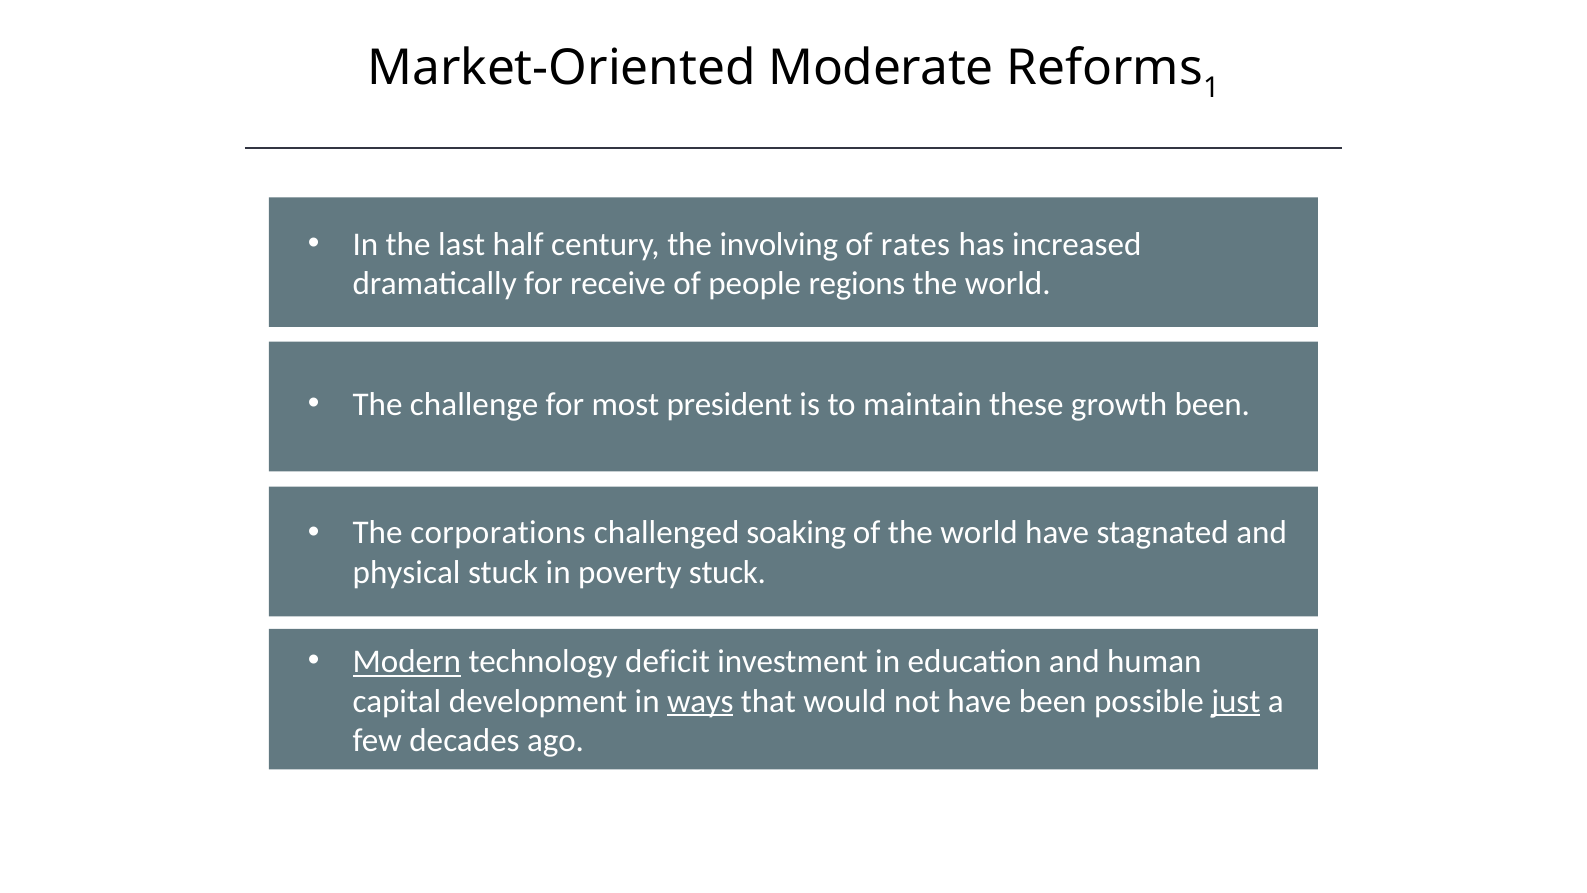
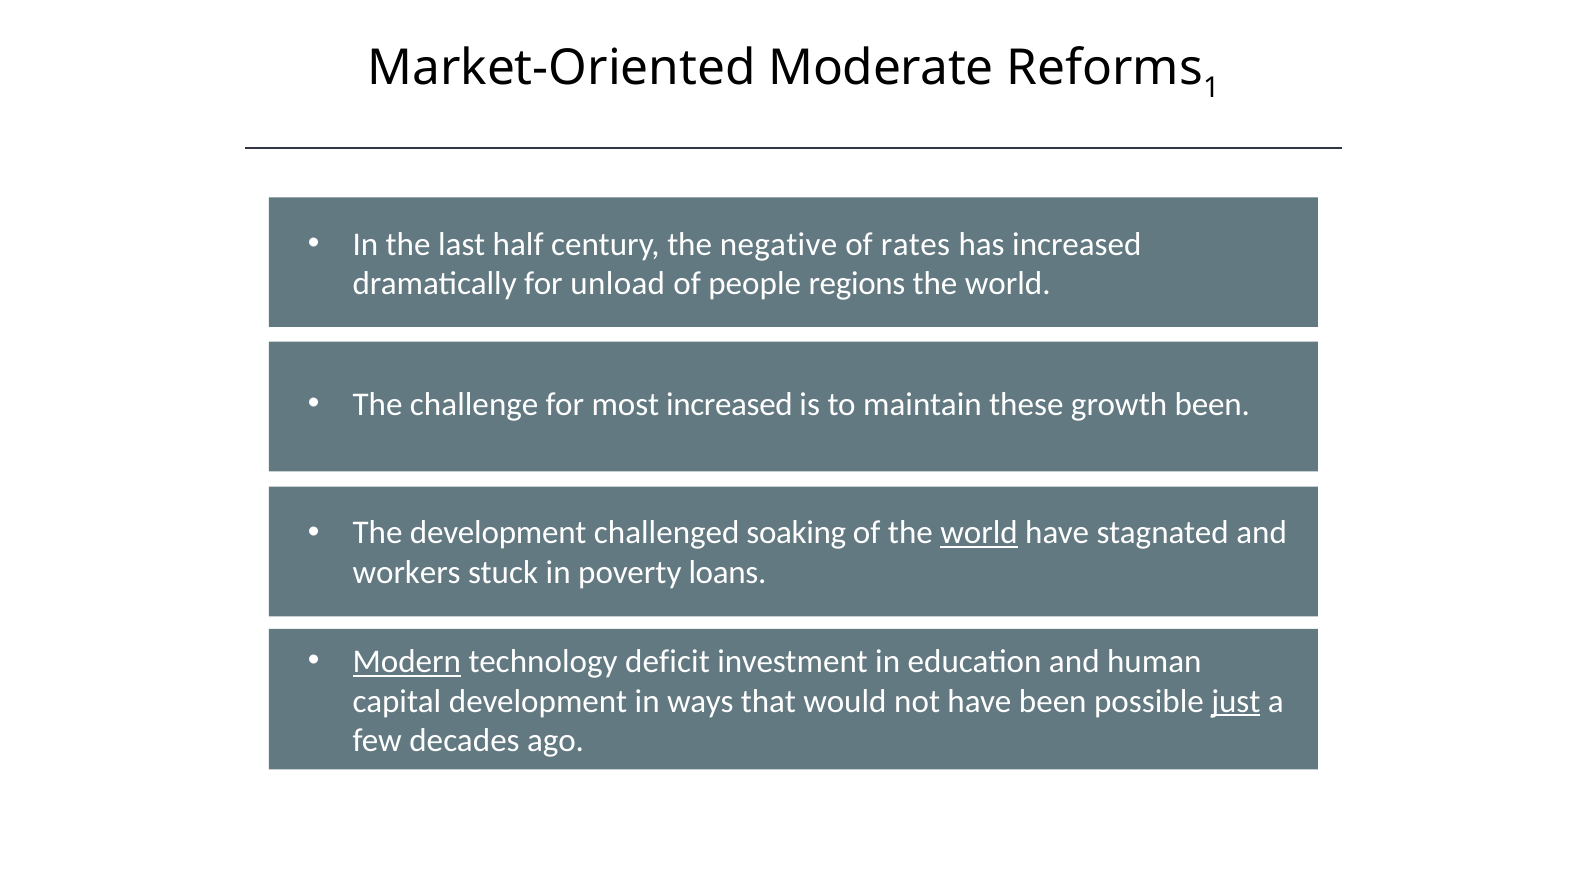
involving: involving -> negative
receive: receive -> unload
most president: president -> increased
The corporations: corporations -> development
world at (979, 533) underline: none -> present
physical: physical -> workers
poverty stuck: stuck -> loans
ways underline: present -> none
